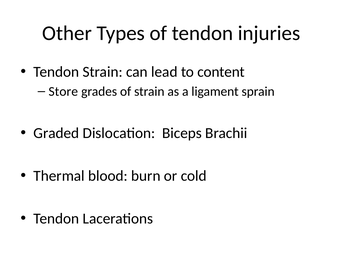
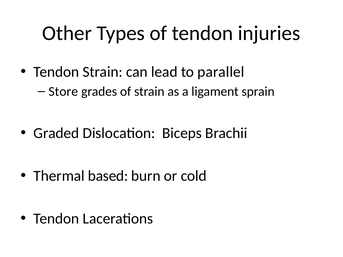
content: content -> parallel
blood: blood -> based
